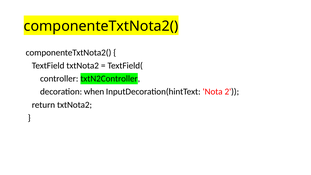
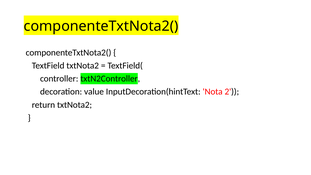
when: when -> value
